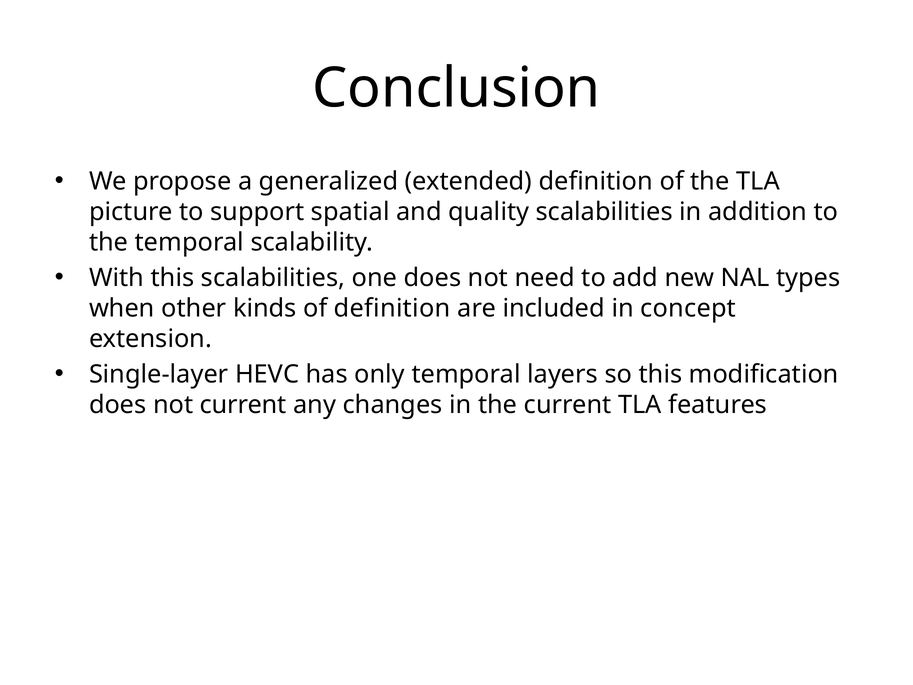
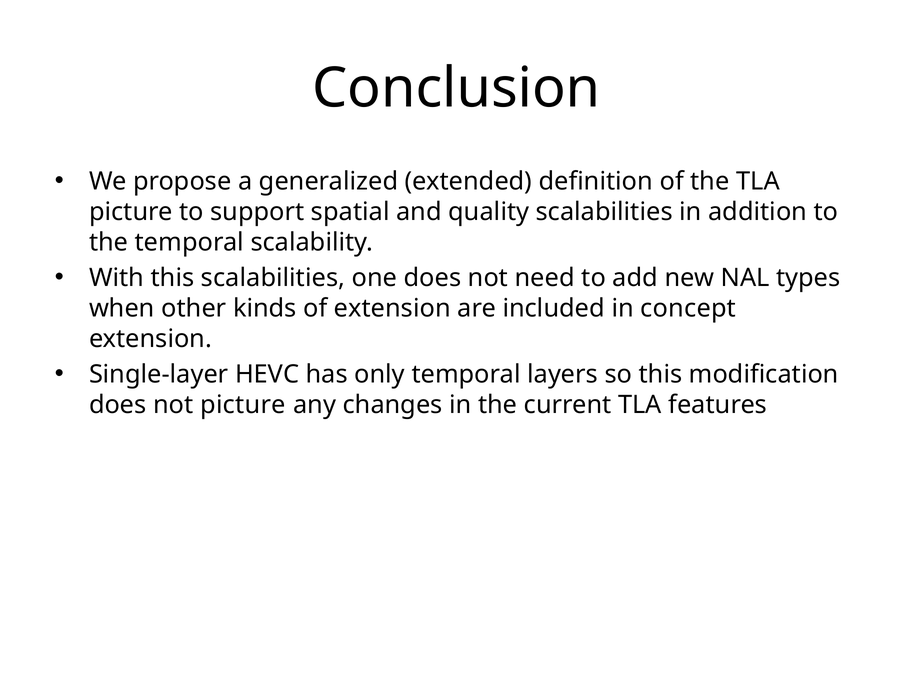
of definition: definition -> extension
not current: current -> picture
